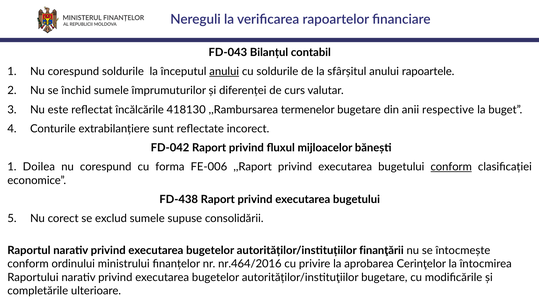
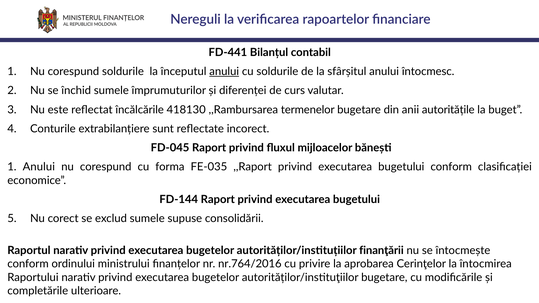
FD-043: FD-043 -> FD-441
rapoartele: rapoartele -> întocmesc
respective: respective -> autoritățile
FD-042: FD-042 -> FD-045
1 Doilea: Doilea -> Anului
FE-006: FE-006 -> FE-035
conform at (451, 167) underline: present -> none
FD-438: FD-438 -> FD-144
nr.464/2016: nr.464/2016 -> nr.764/2016
